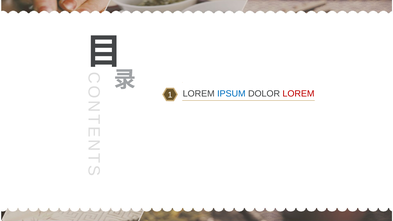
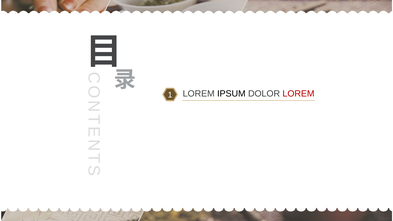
IPSUM colour: blue -> black
